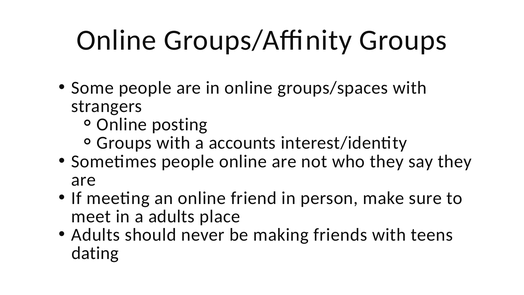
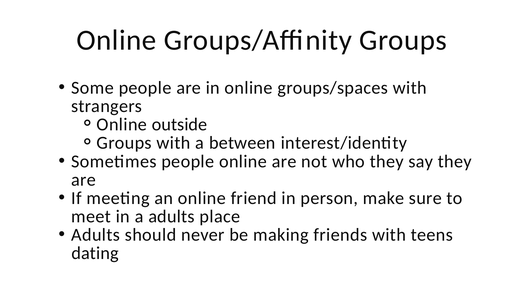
posting: posting -> outside
accounts: accounts -> between
